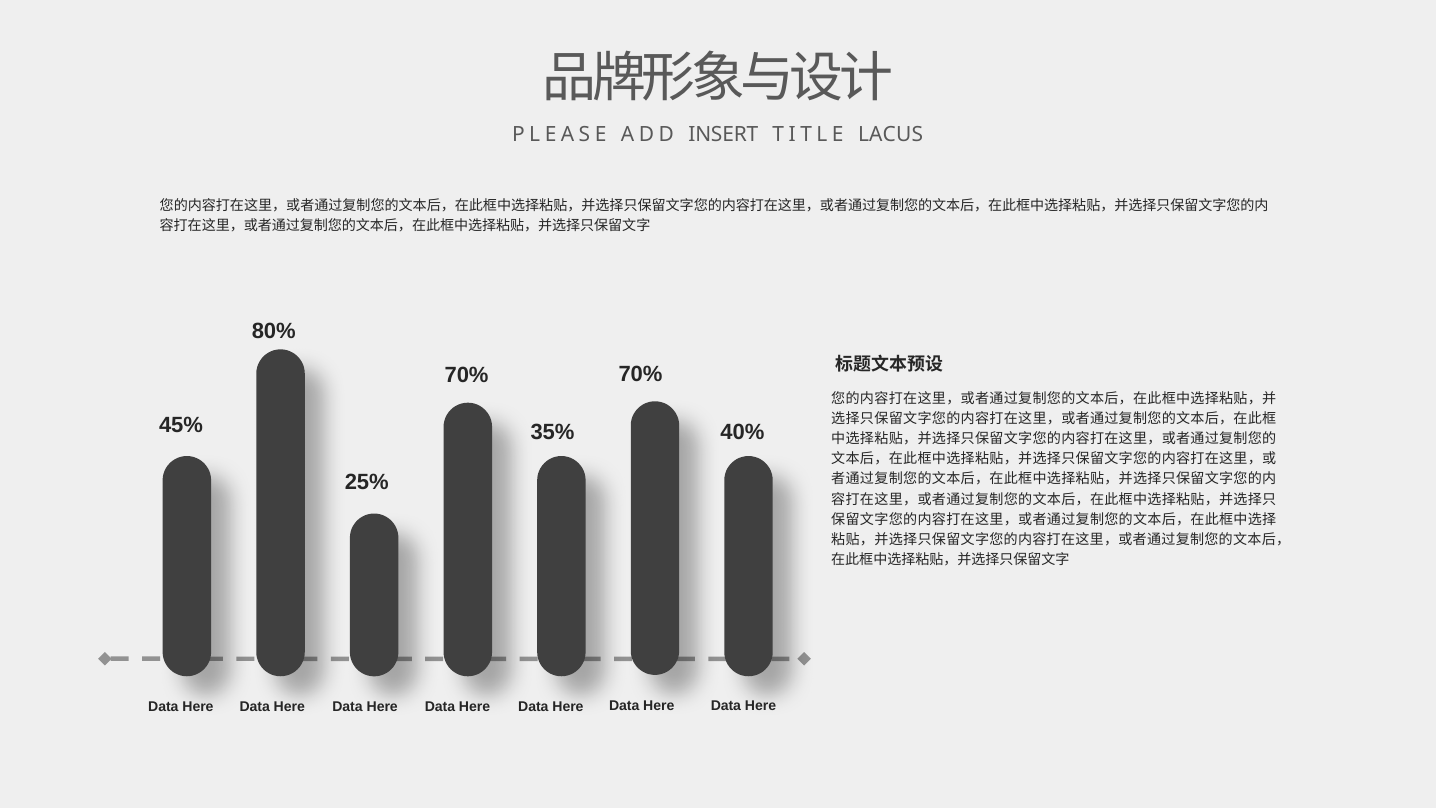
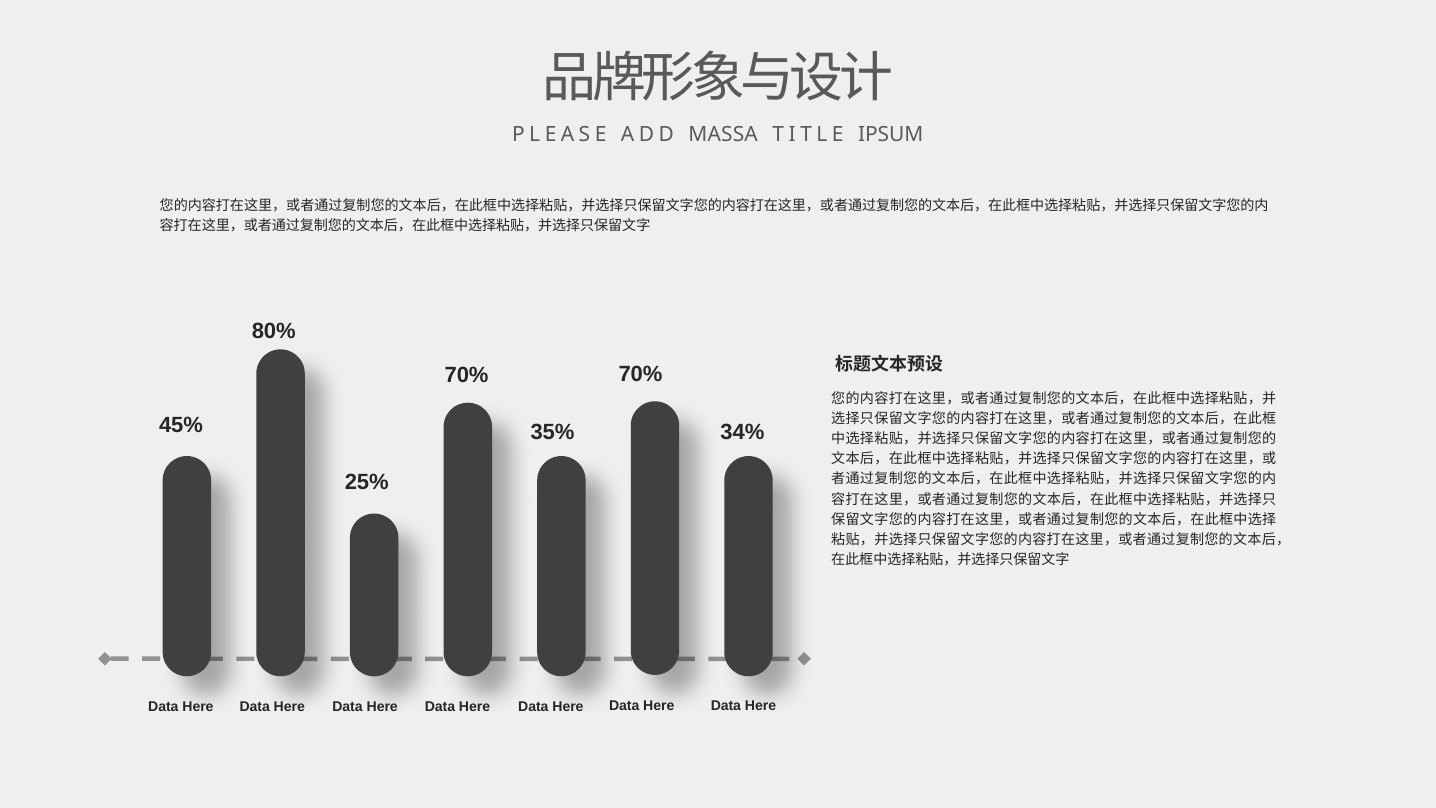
INSERT: INSERT -> MASSA
LACUS: LACUS -> IPSUM
40%: 40% -> 34%
